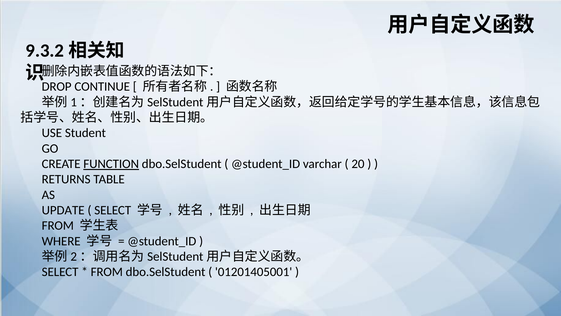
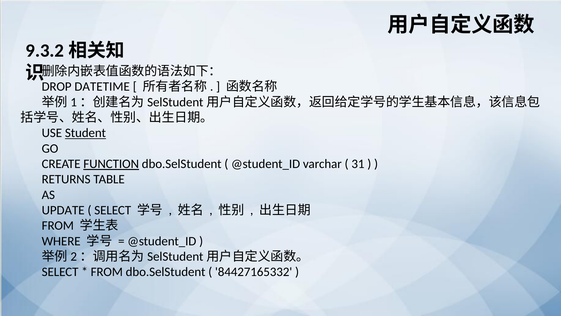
CONTINUE: CONTINUE -> DATETIME
Student underline: none -> present
20: 20 -> 31
01201405001: 01201405001 -> 84427165332
